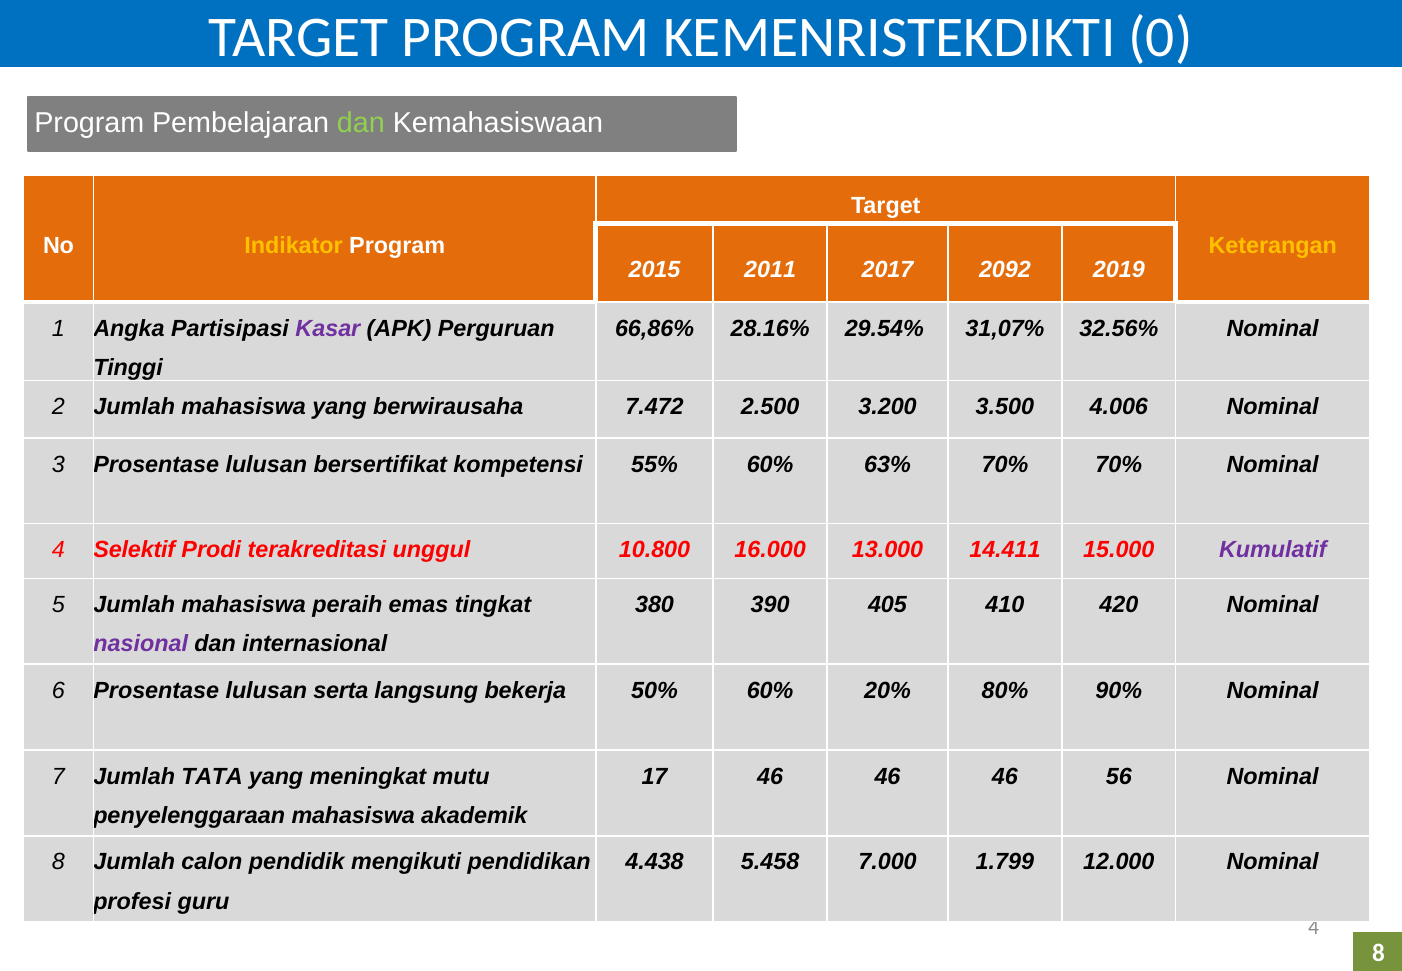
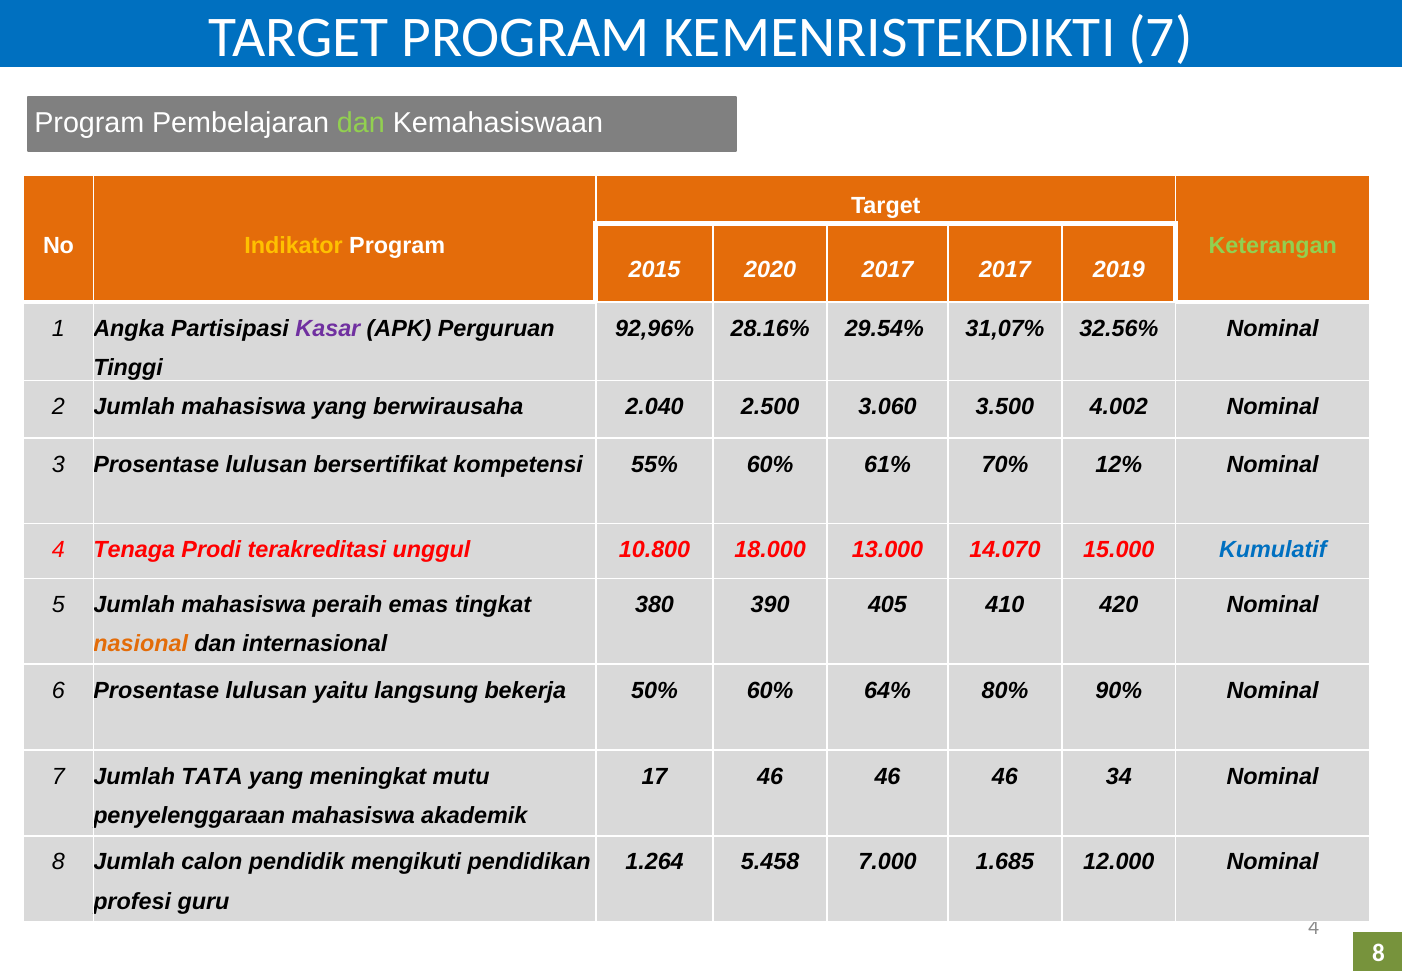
KEMENRISTEKDIKTI 0: 0 -> 7
Keterangan colour: yellow -> light green
2011: 2011 -> 2020
2017 2092: 2092 -> 2017
66,86%: 66,86% -> 92,96%
7.472: 7.472 -> 2.040
3.200: 3.200 -> 3.060
4.006: 4.006 -> 4.002
63%: 63% -> 61%
70% 70%: 70% -> 12%
Selektif: Selektif -> Tenaga
16.000: 16.000 -> 18.000
14.411: 14.411 -> 14.070
Kumulatif colour: purple -> blue
nasional colour: purple -> orange
serta: serta -> yaitu
20%: 20% -> 64%
56: 56 -> 34
4.438: 4.438 -> 1.264
1.799: 1.799 -> 1.685
